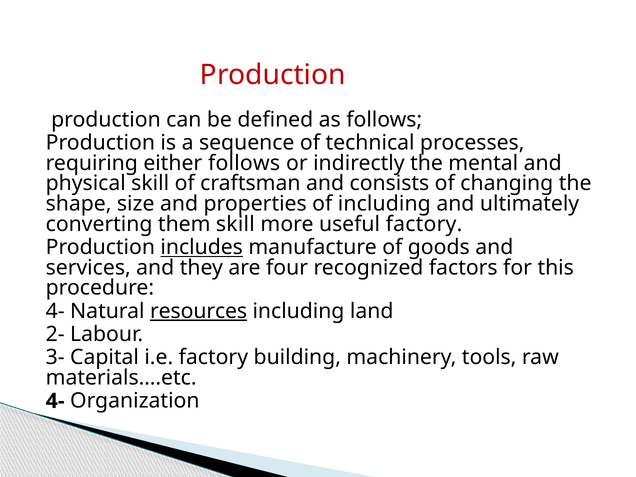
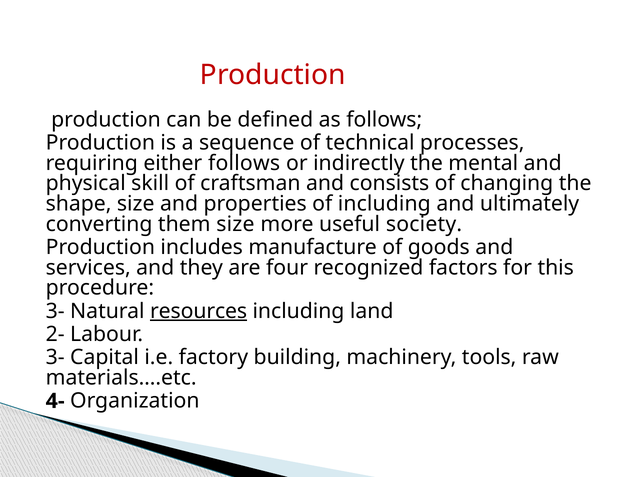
them skill: skill -> size
useful factory: factory -> society
includes underline: present -> none
4- at (55, 311): 4- -> 3-
